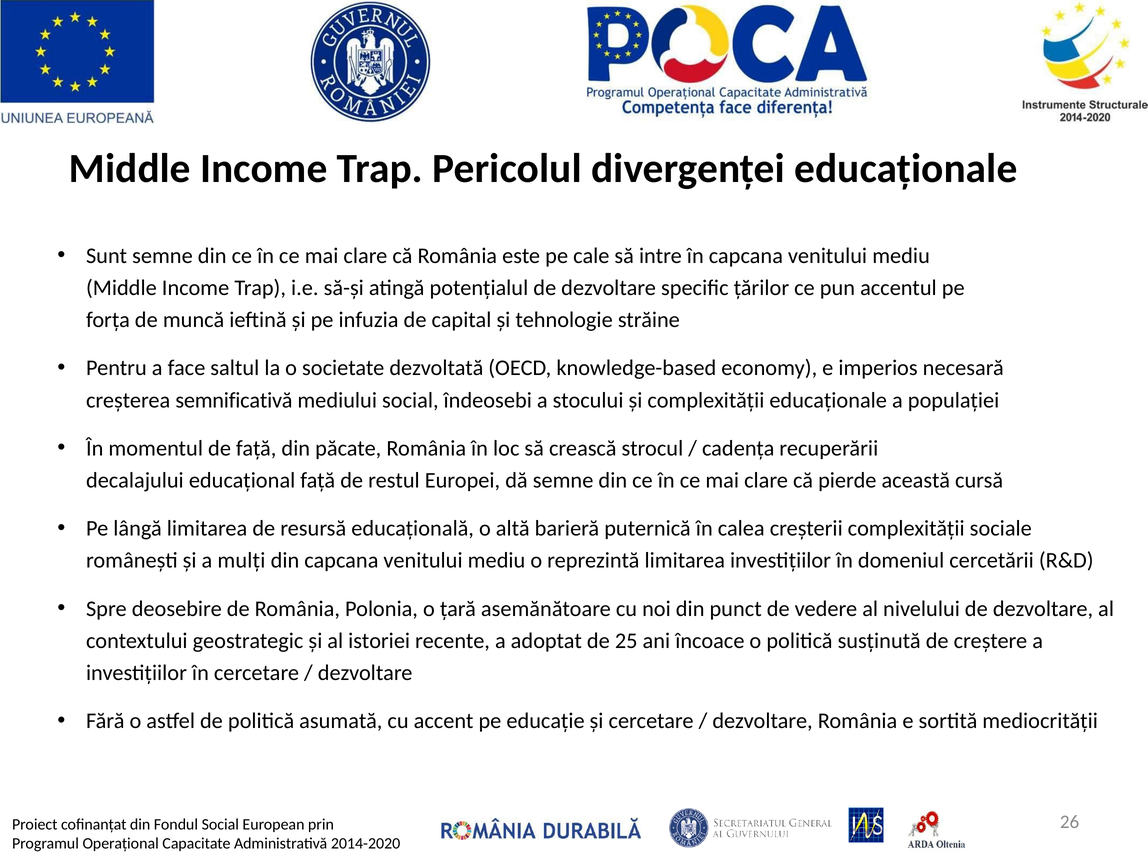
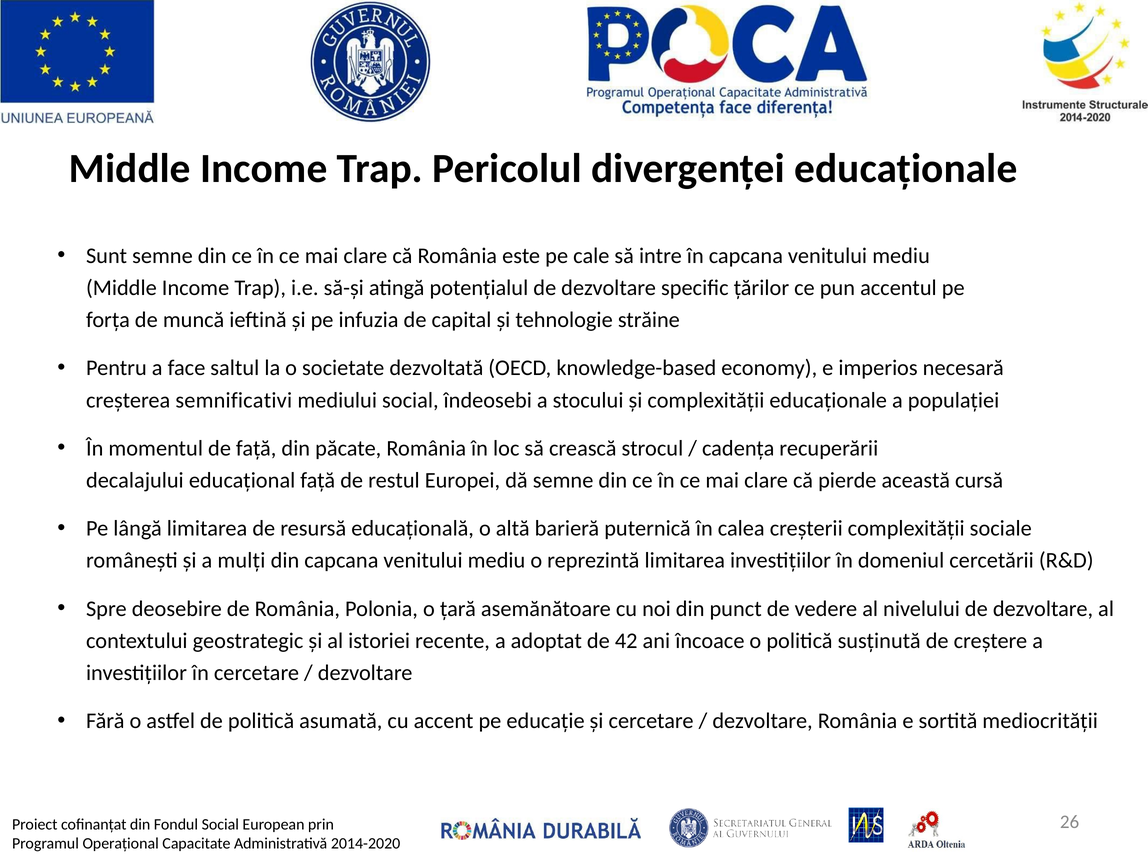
semnificativă: semnificativă -> semnificativi
25: 25 -> 42
